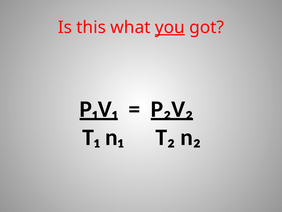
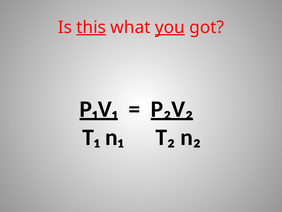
this underline: none -> present
